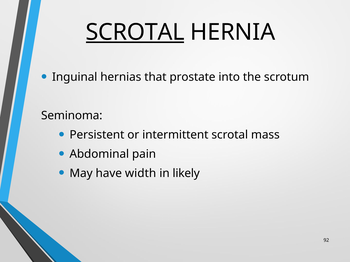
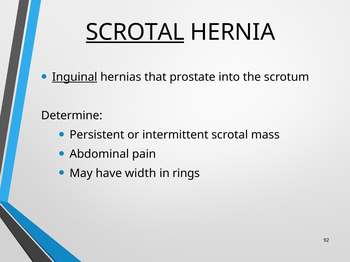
Inguinal underline: none -> present
Seminoma: Seminoma -> Determine
likely: likely -> rings
